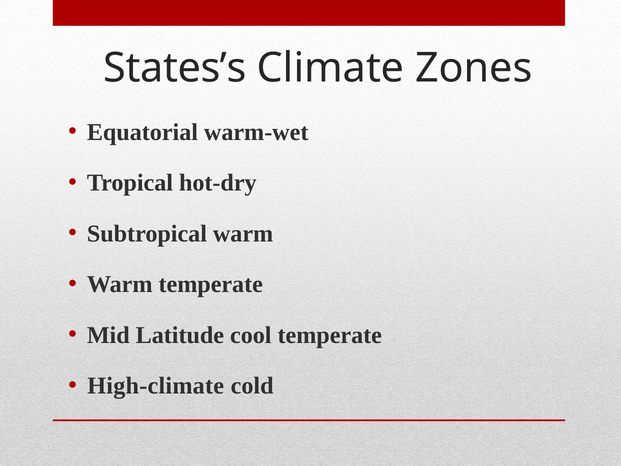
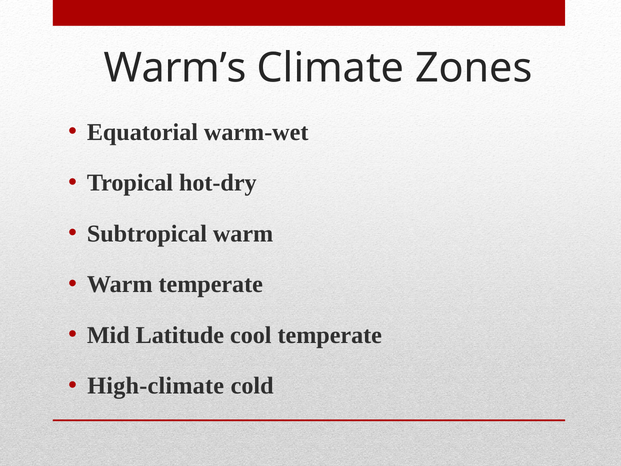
States’s: States’s -> Warm’s
